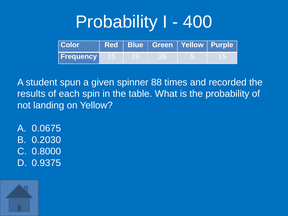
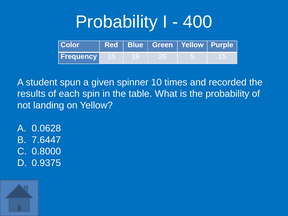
88: 88 -> 10
0.0675: 0.0675 -> 0.0628
0.2030: 0.2030 -> 7.6447
